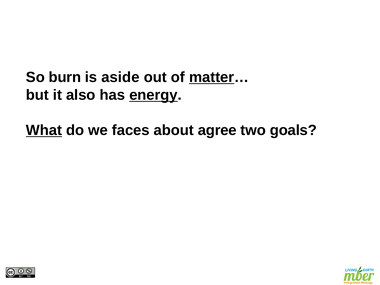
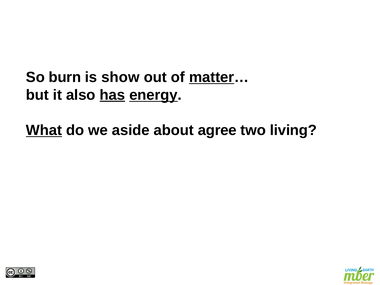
aside: aside -> show
has underline: none -> present
faces: faces -> aside
goals: goals -> living
